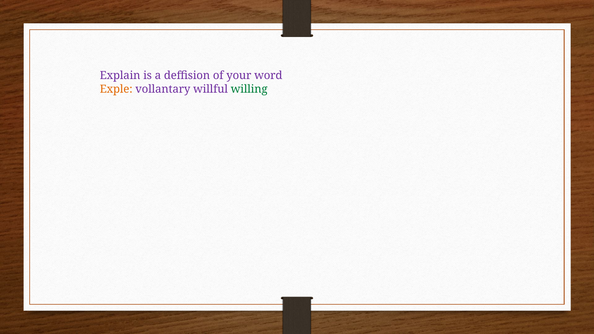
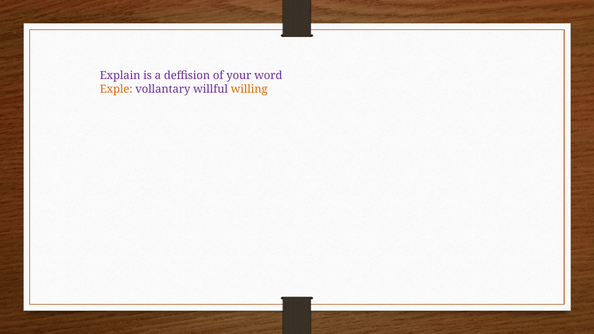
willing colour: green -> orange
